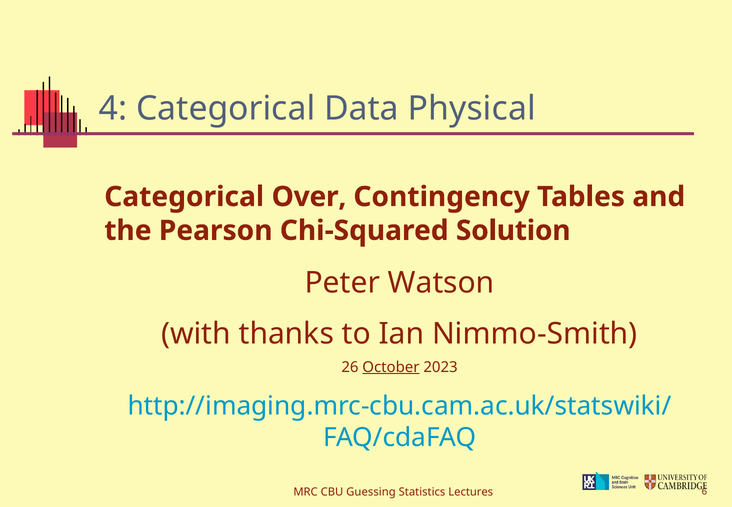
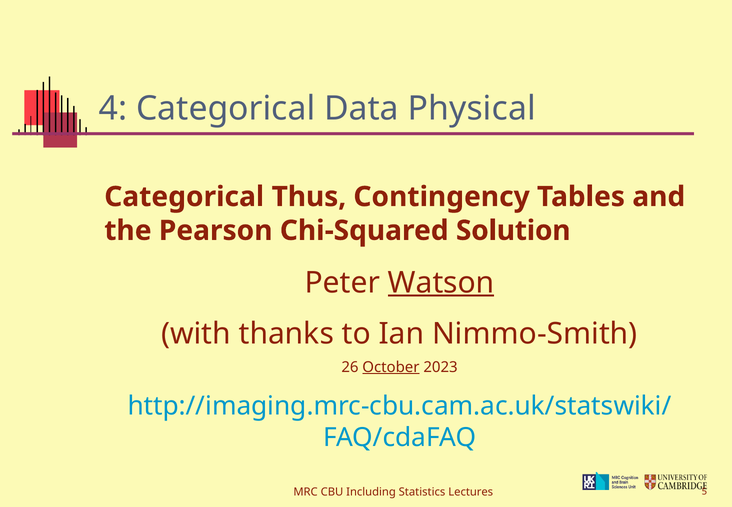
Over: Over -> Thus
Watson underline: none -> present
Guessing: Guessing -> Including
6: 6 -> 5
